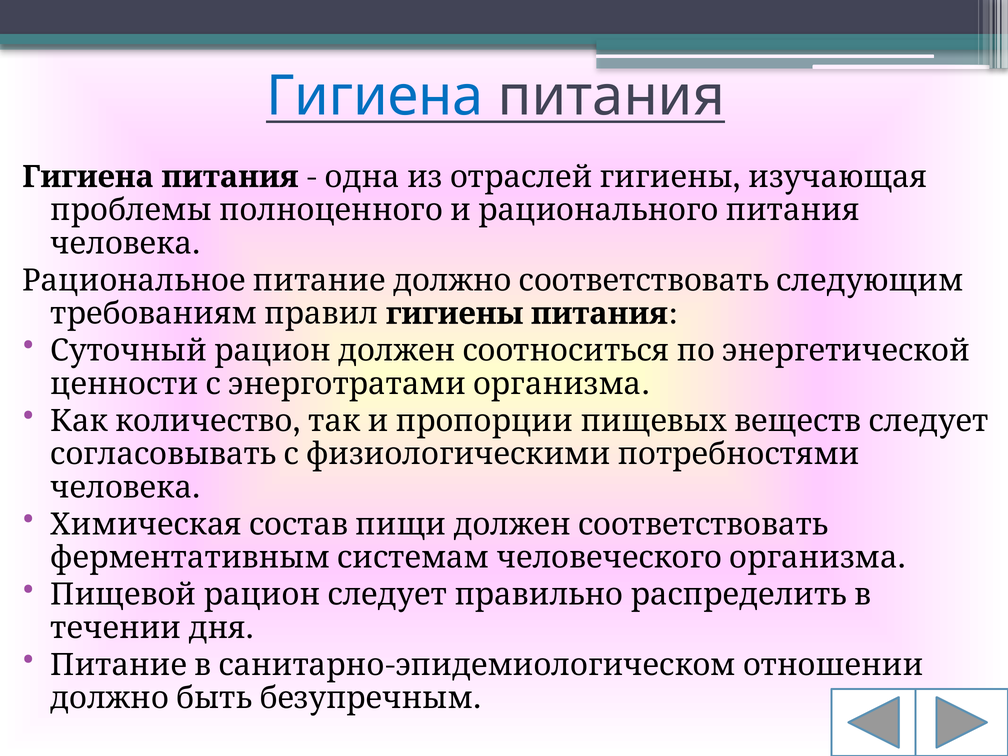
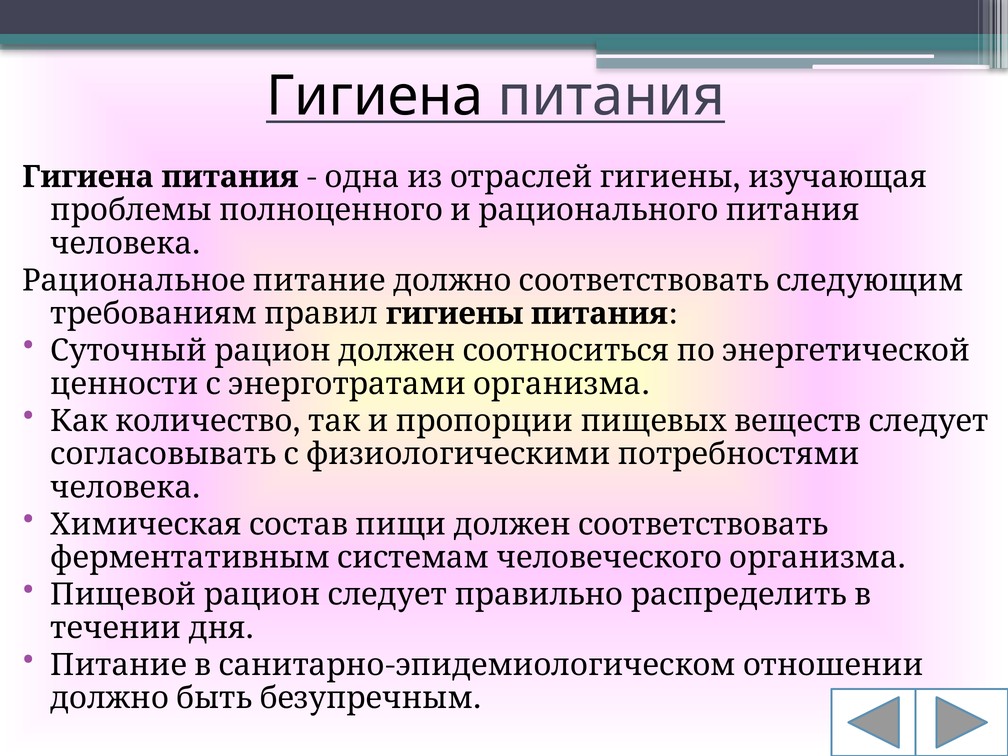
Гигиена at (375, 96) colour: blue -> black
